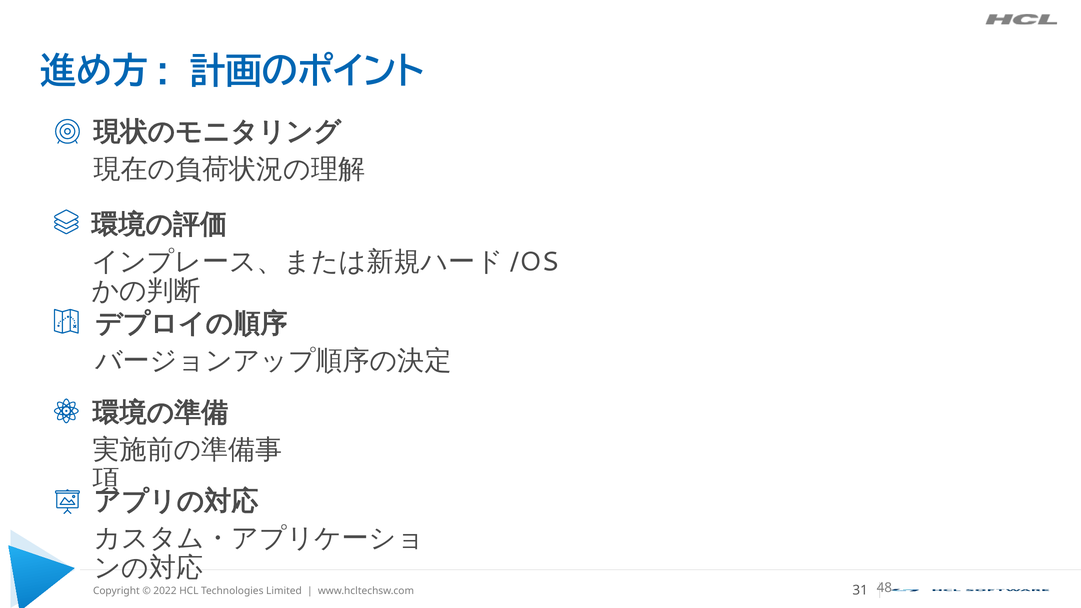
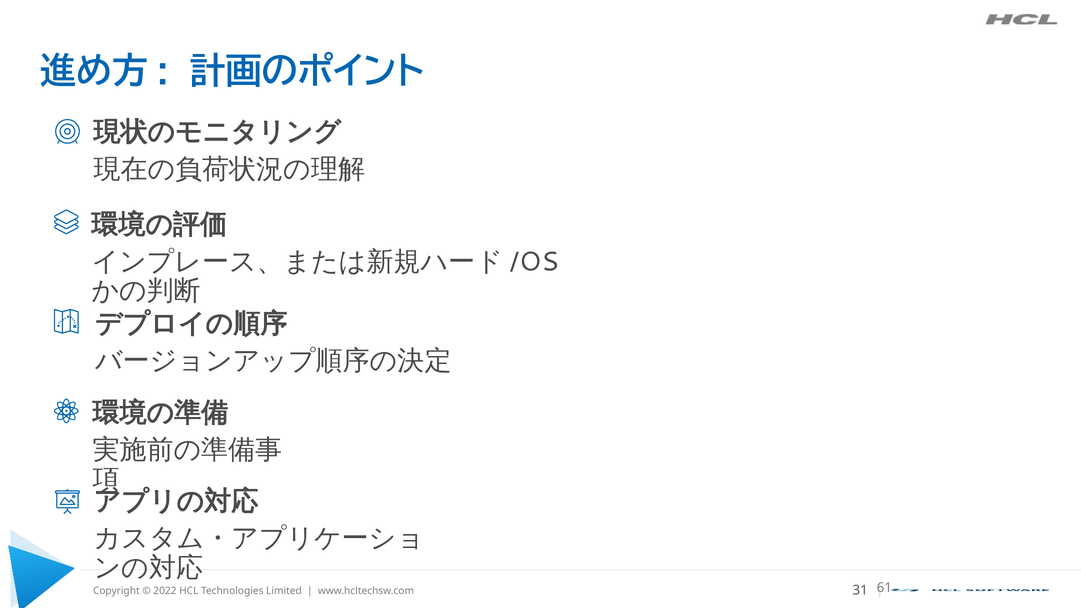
48: 48 -> 61
